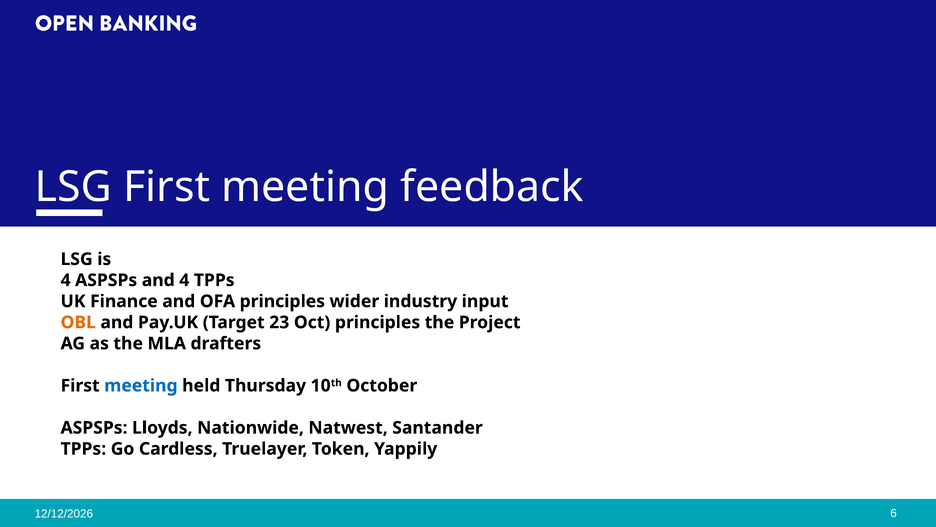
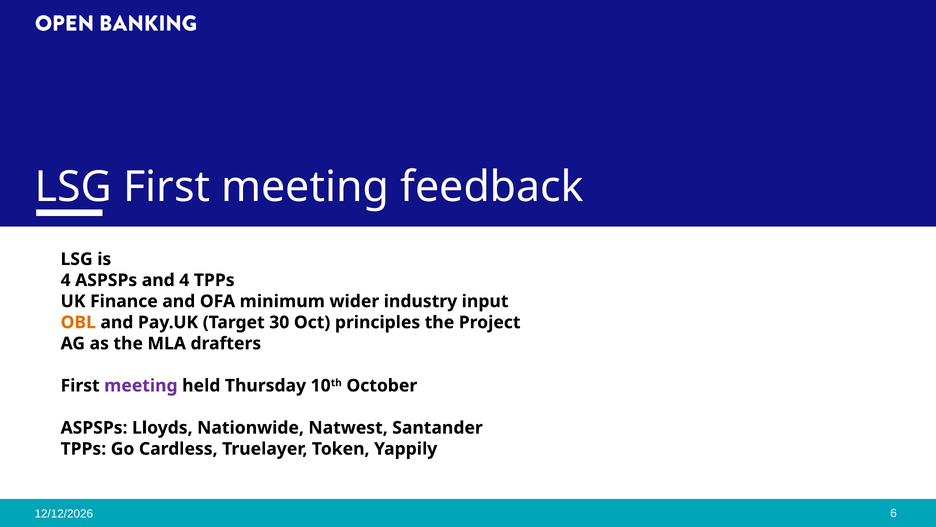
OFA principles: principles -> minimum
23: 23 -> 30
meeting at (141, 385) colour: blue -> purple
